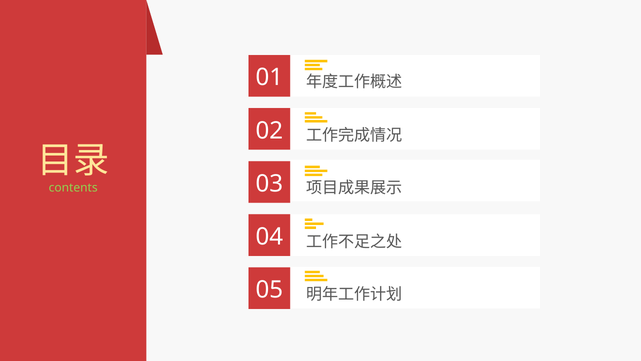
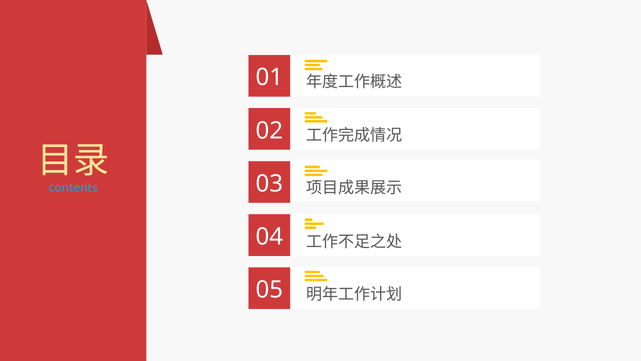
contents colour: light green -> light blue
